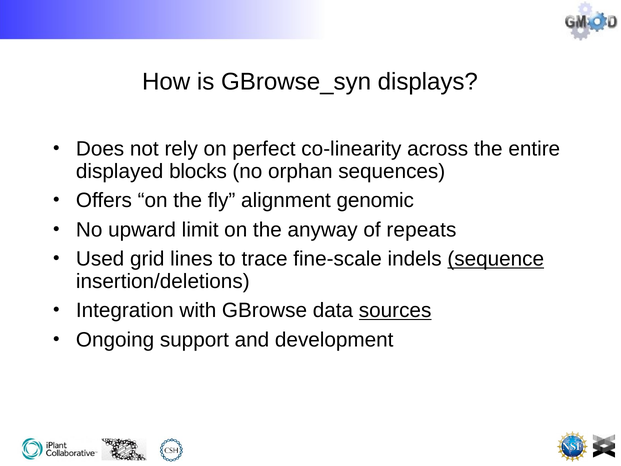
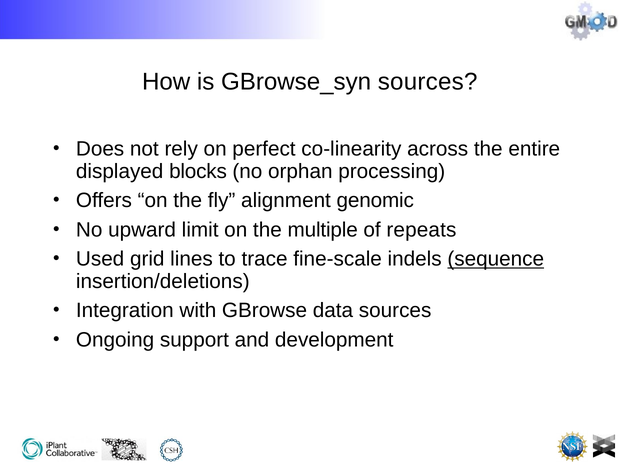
GBrowse_syn displays: displays -> sources
sequences: sequences -> processing
anyway: anyway -> multiple
sources at (395, 310) underline: present -> none
